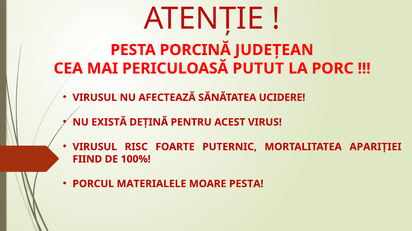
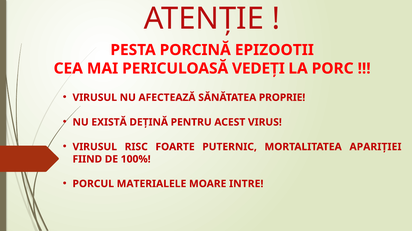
JUDEȚEAN: JUDEȚEAN -> EPIZOOTII
PUTUT: PUTUT -> VEDEȚI
UCIDERE: UCIDERE -> PROPRIE
MOARE PESTA: PESTA -> INTRE
